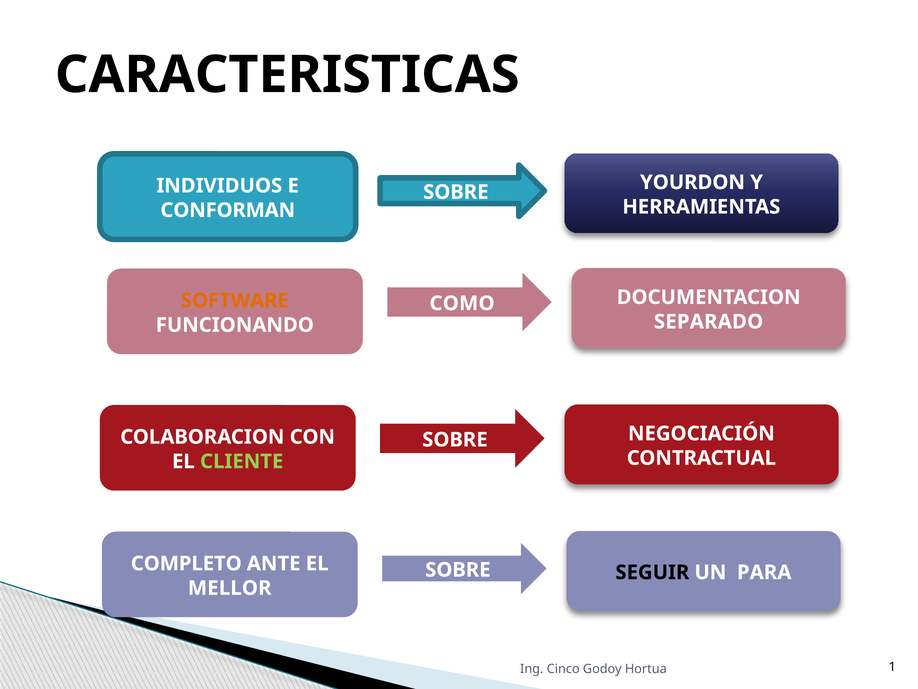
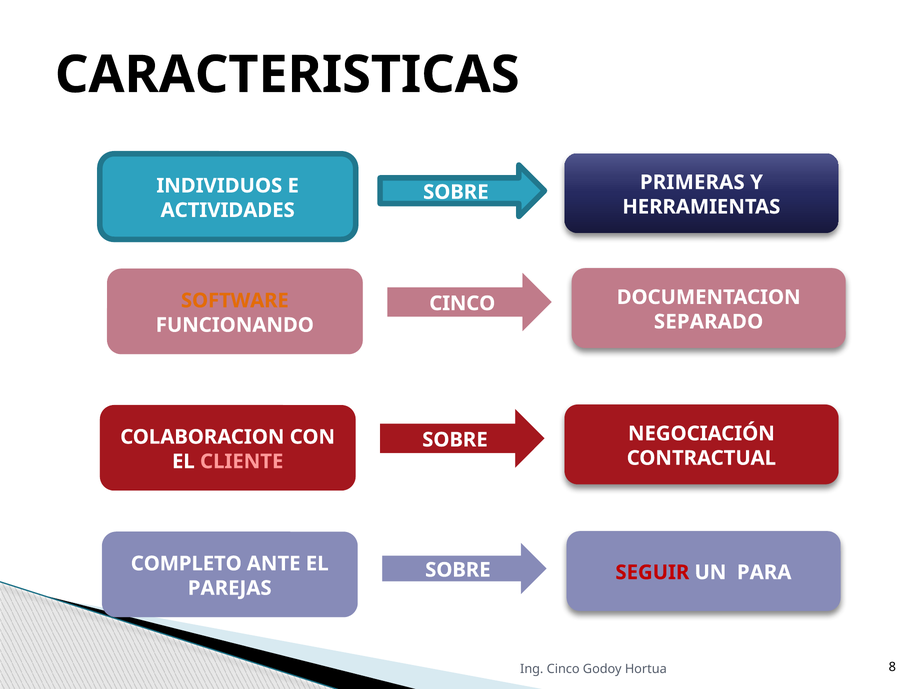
YOURDON: YOURDON -> PRIMERAS
CONFORMAN: CONFORMAN -> ACTIVIDADES
COMO at (462, 303): COMO -> CINCO
CLIENTE colour: light green -> pink
SEGUIR colour: black -> red
MELLOR: MELLOR -> PAREJAS
1: 1 -> 8
